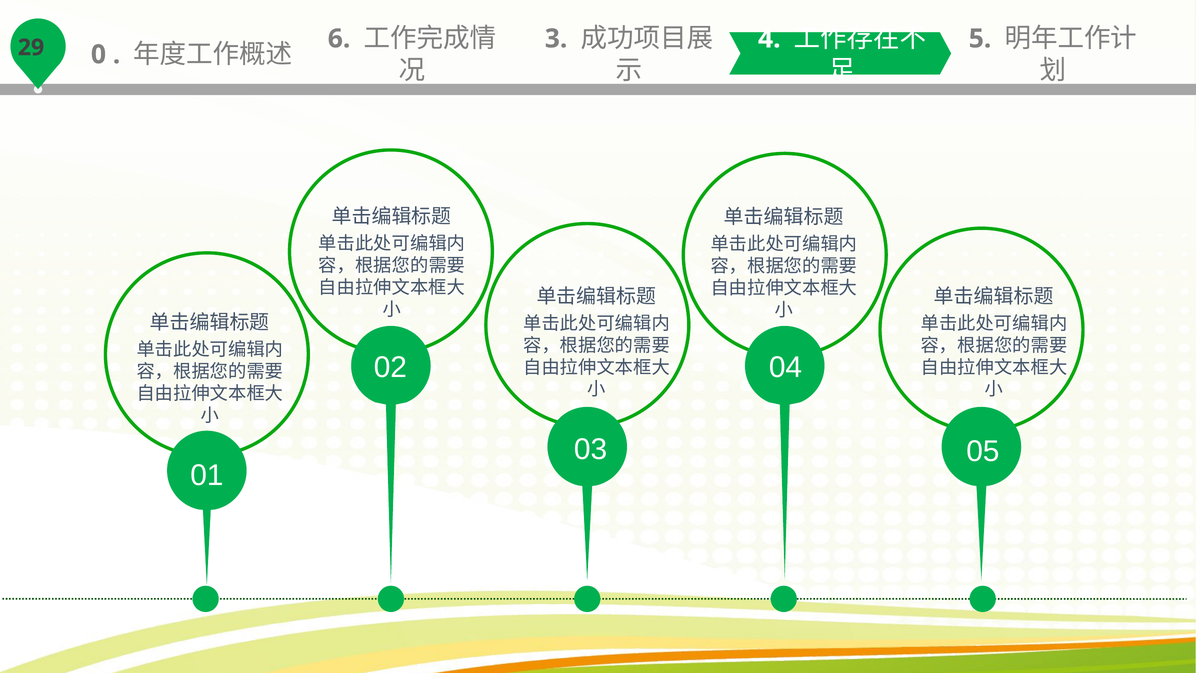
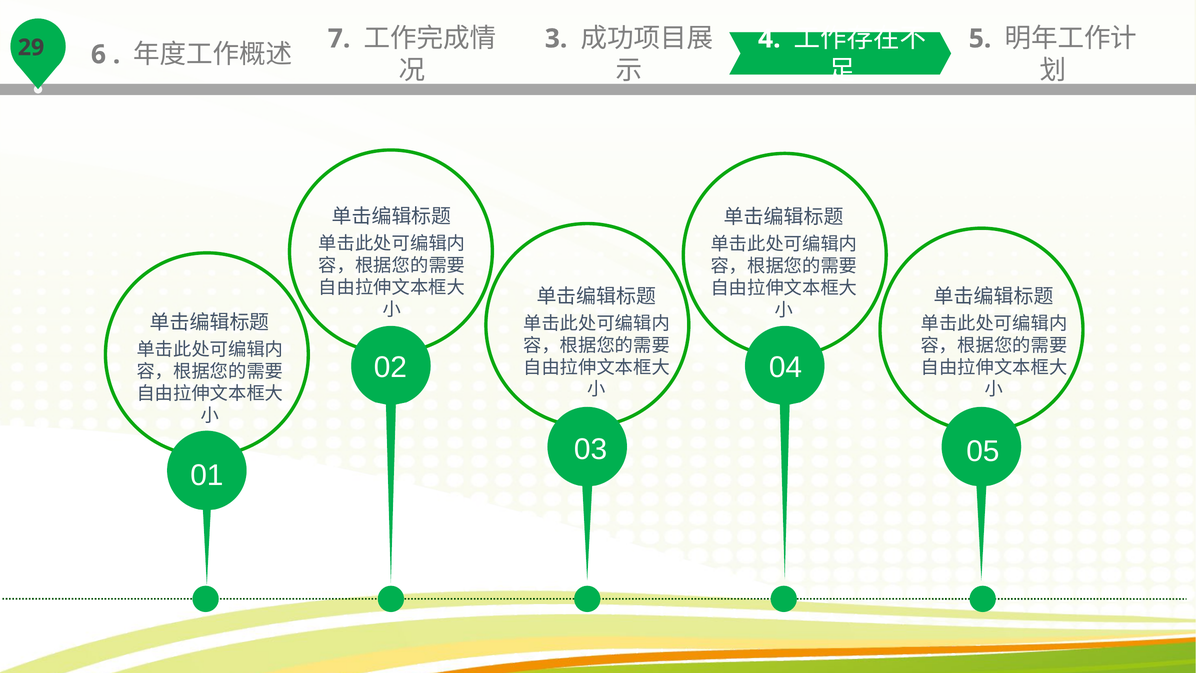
0: 0 -> 6
6: 6 -> 7
